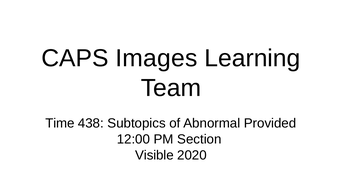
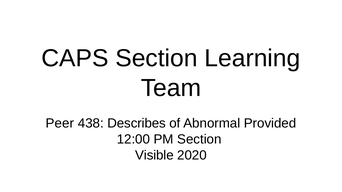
CAPS Images: Images -> Section
Time: Time -> Peer
Subtopics: Subtopics -> Describes
